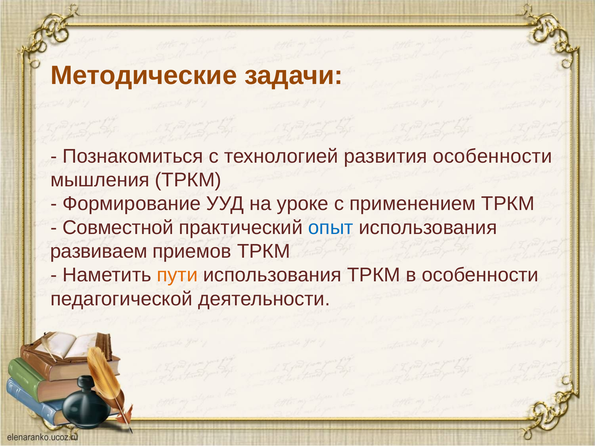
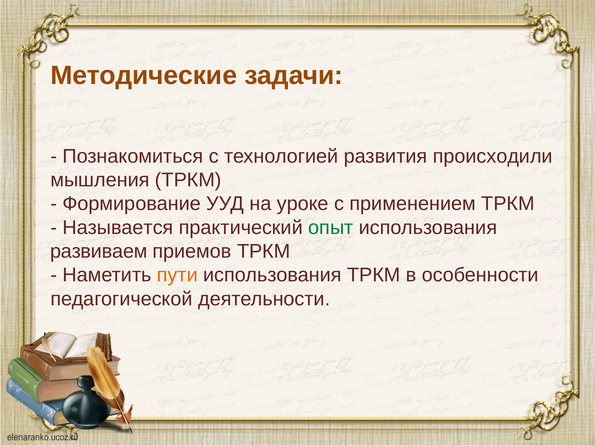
развития особенности: особенности -> происходили
Совместной: Совместной -> Называется
опыт colour: blue -> green
